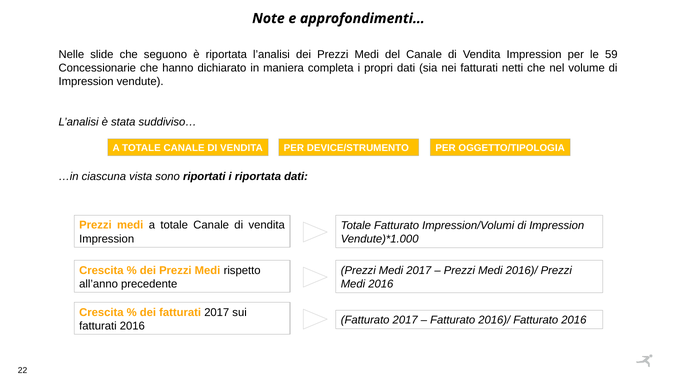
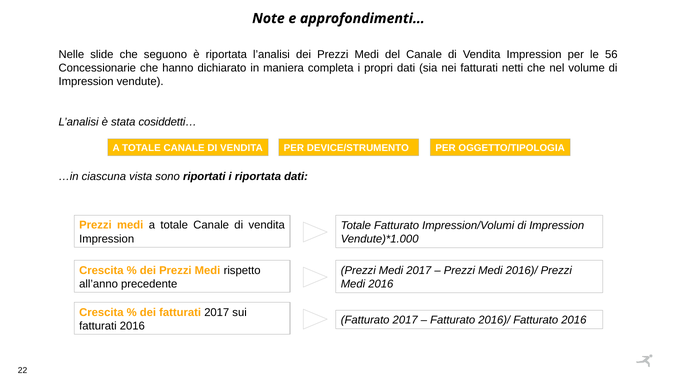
59: 59 -> 56
suddiviso…: suddiviso… -> cosiddetti…
